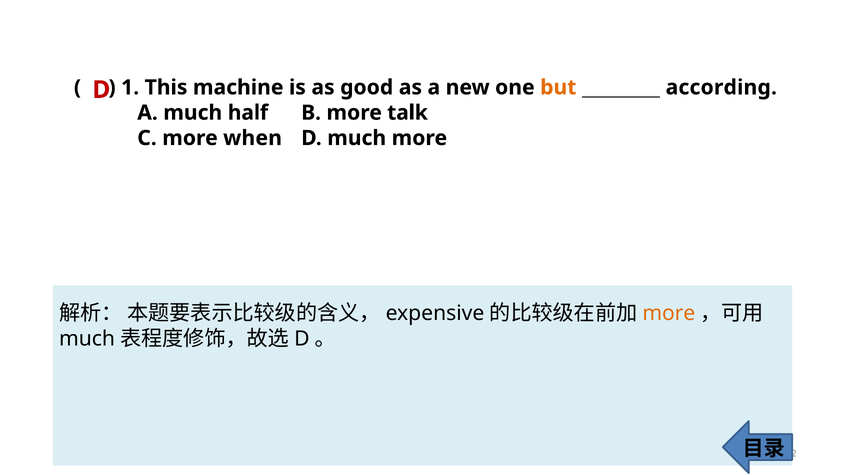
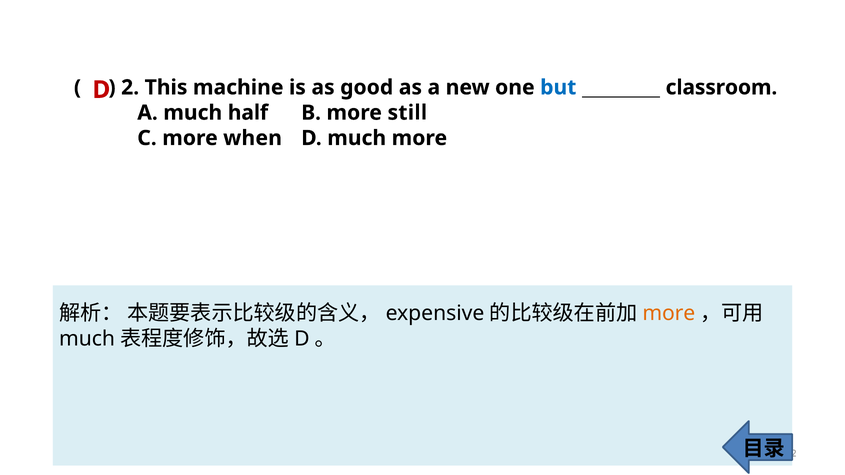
1: 1 -> 2
but colour: orange -> blue
according: according -> classroom
talk: talk -> still
